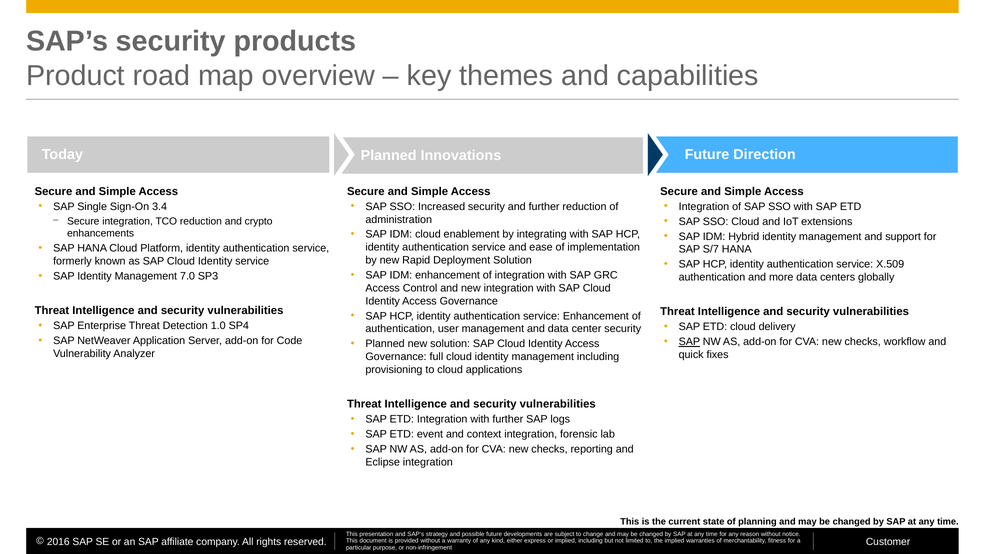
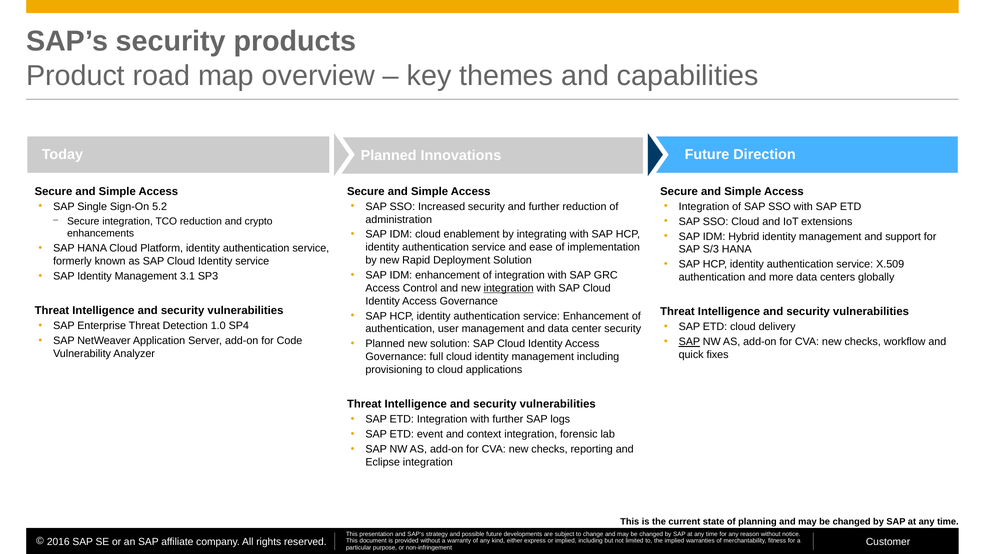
3.4: 3.4 -> 5.2
S/7: S/7 -> S/3
7.0: 7.0 -> 3.1
integration at (509, 288) underline: none -> present
